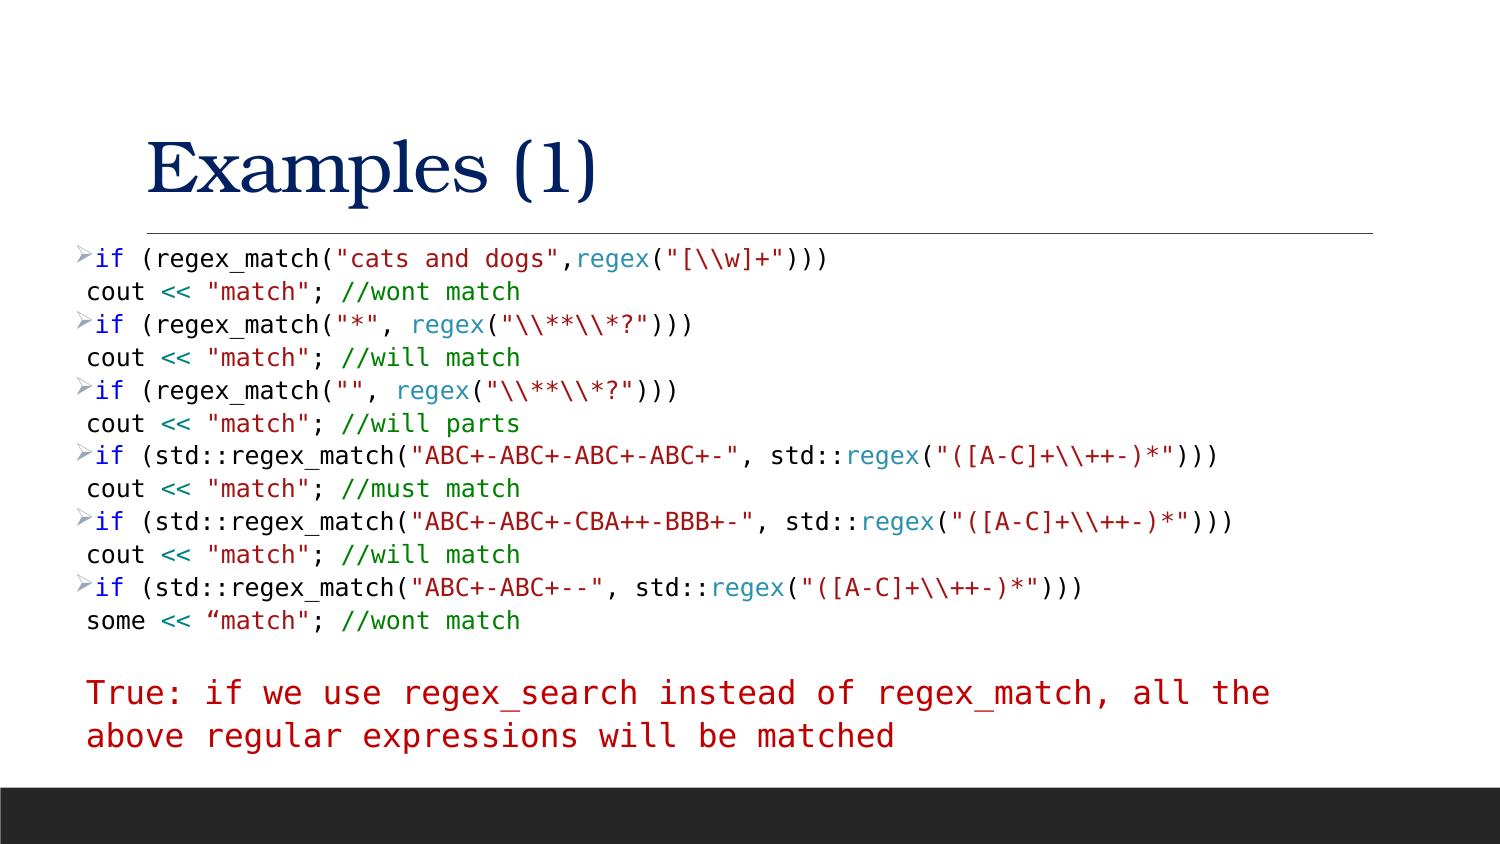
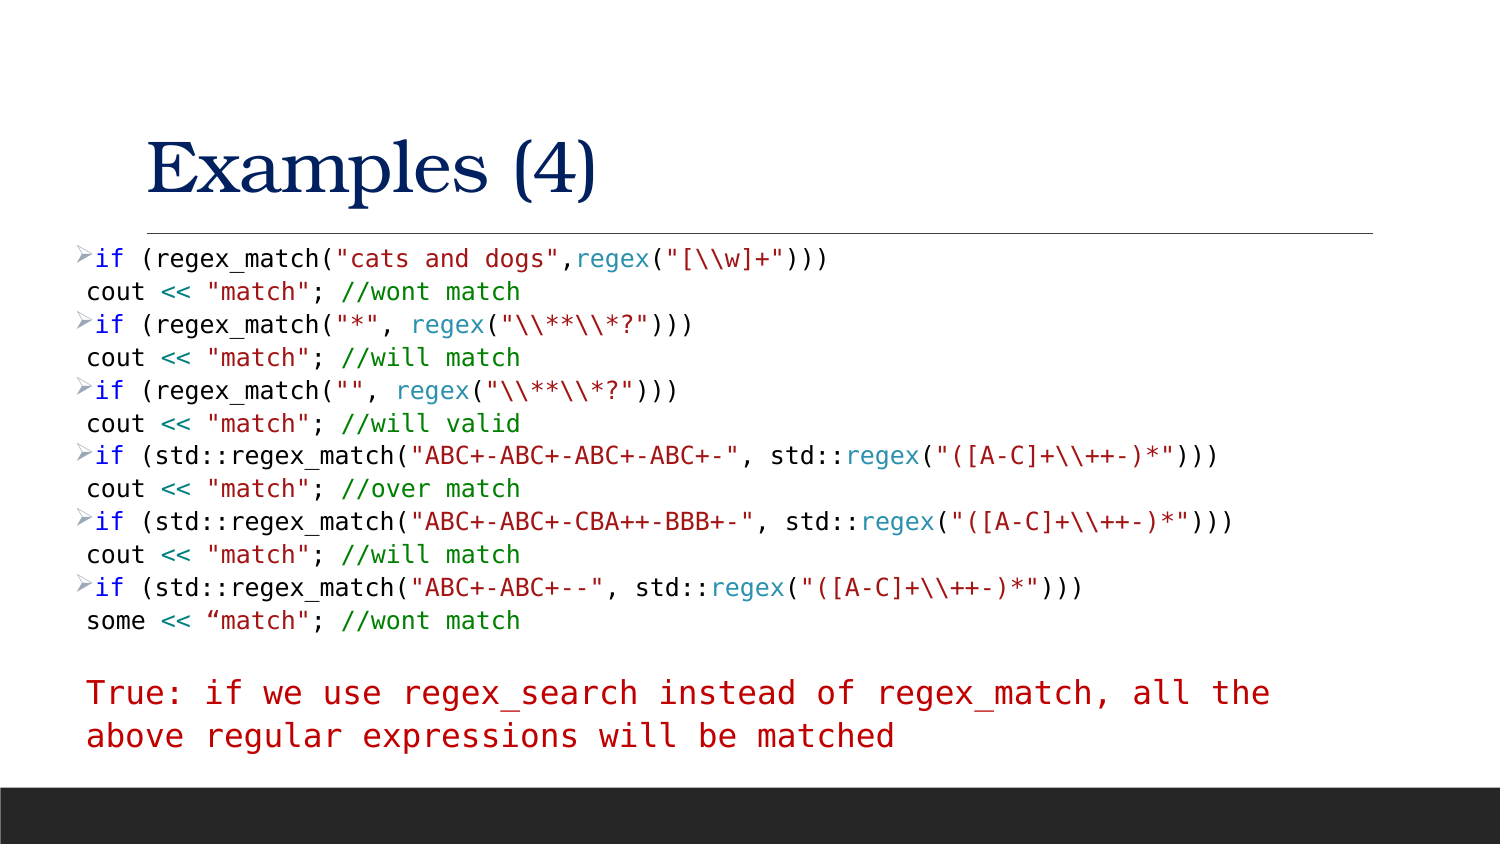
1: 1 -> 4
parts: parts -> valid
//must: //must -> //over
